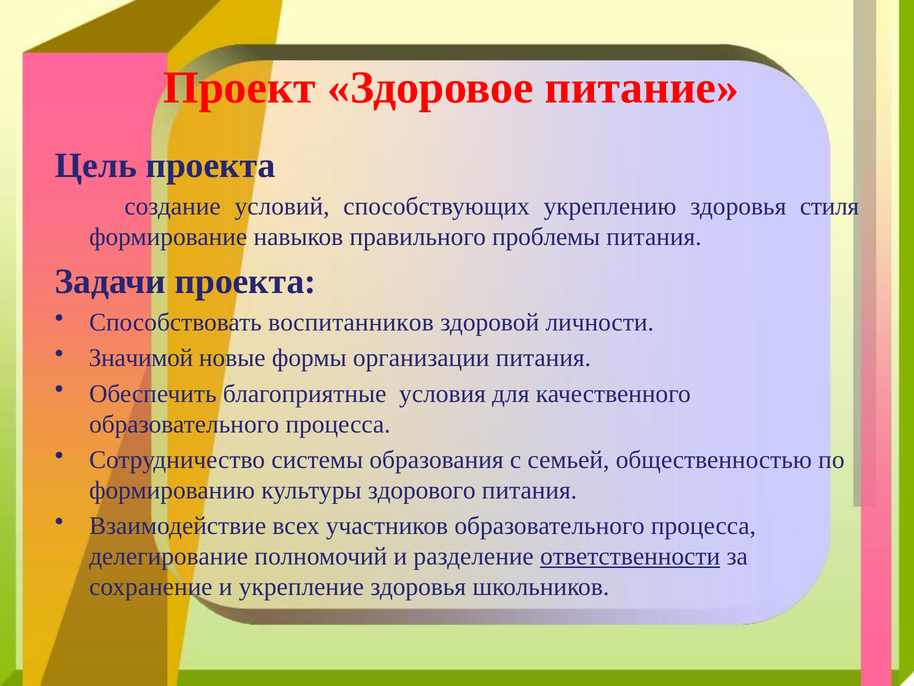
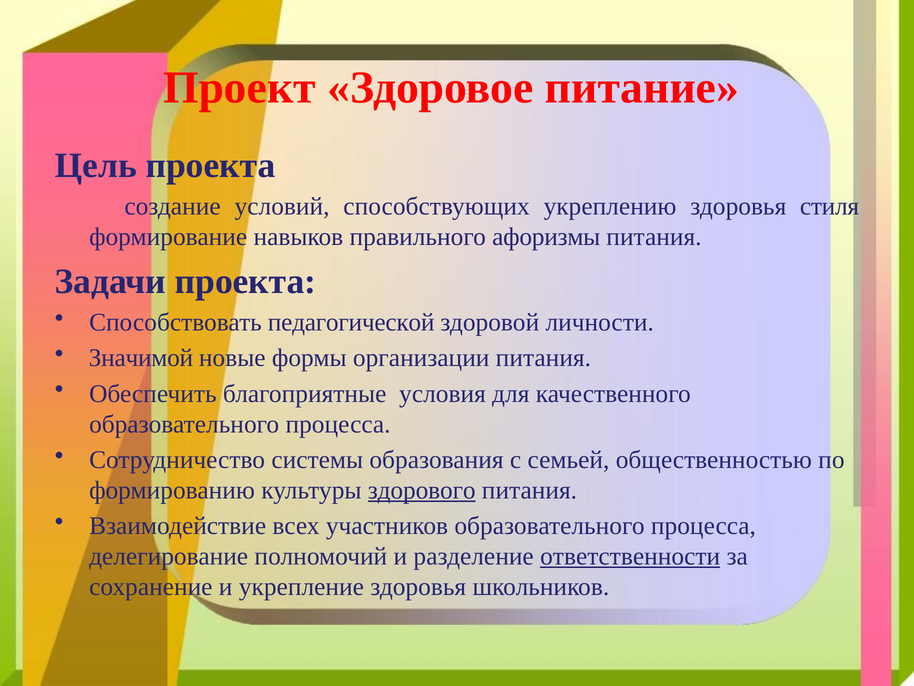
проблемы: проблемы -> афоризмы
воспитанников: воспитанников -> педагогической
здорового underline: none -> present
